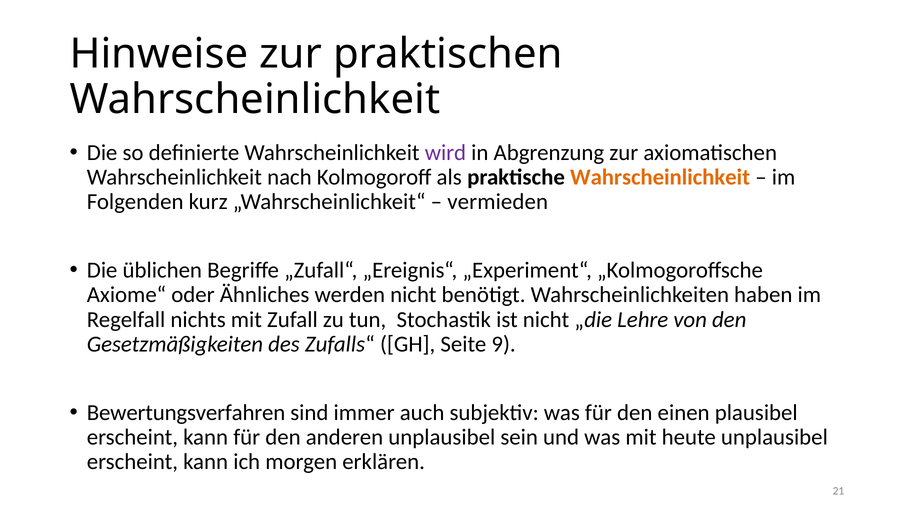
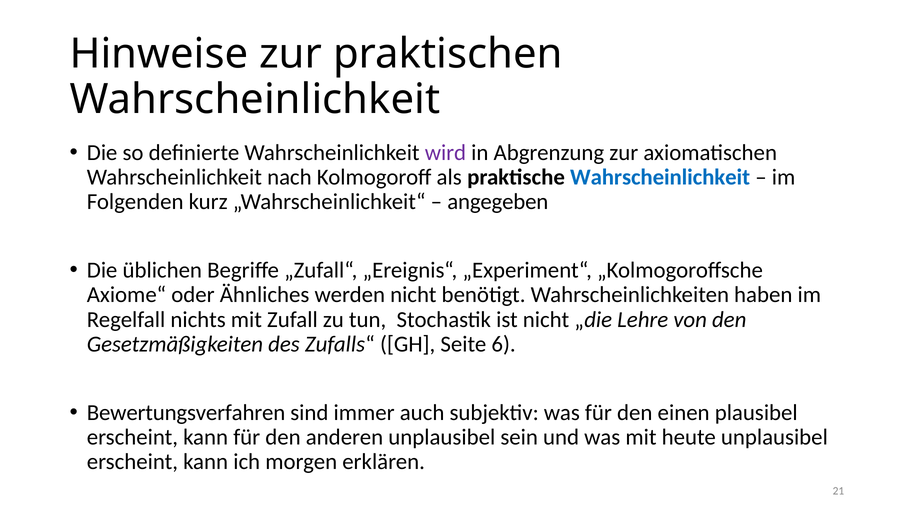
Wahrscheinlichkeit at (660, 177) colour: orange -> blue
vermieden: vermieden -> angegeben
9: 9 -> 6
